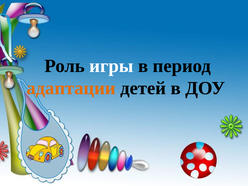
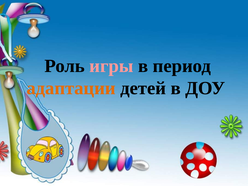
игры colour: white -> pink
